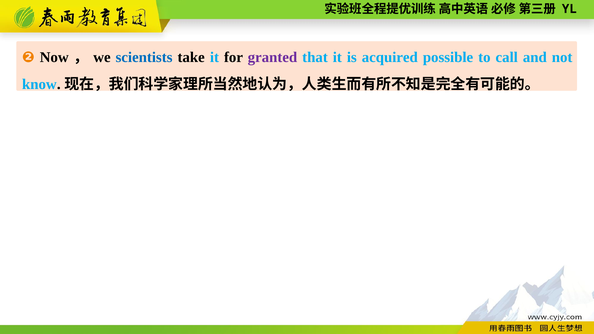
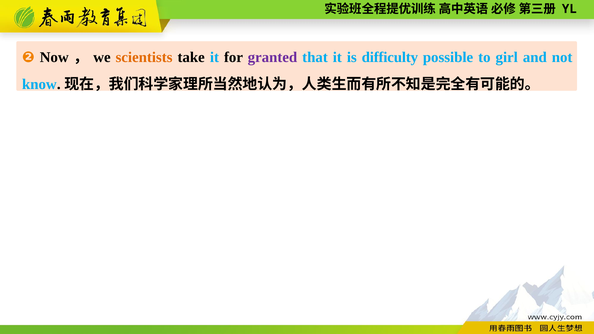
scientists colour: blue -> orange
acquired: acquired -> difficulty
call: call -> girl
